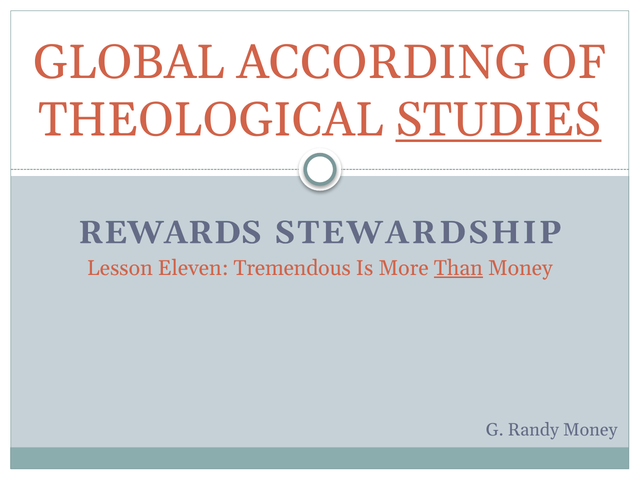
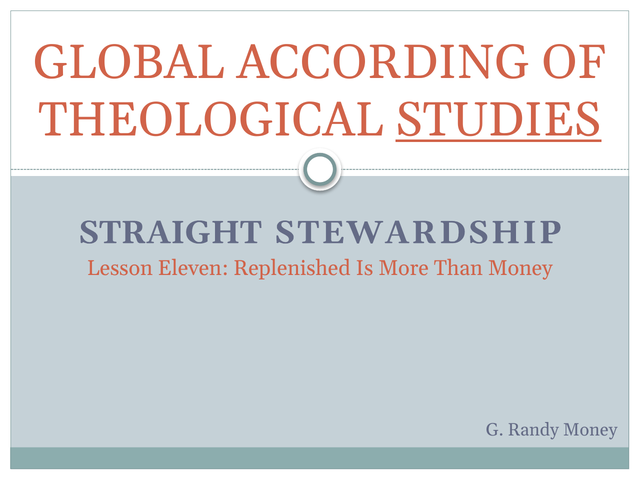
REWARDS: REWARDS -> STRAIGHT
Tremendous: Tremendous -> Replenished
Than underline: present -> none
